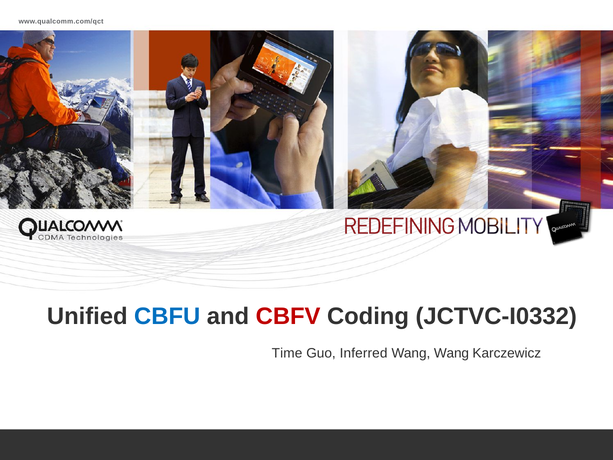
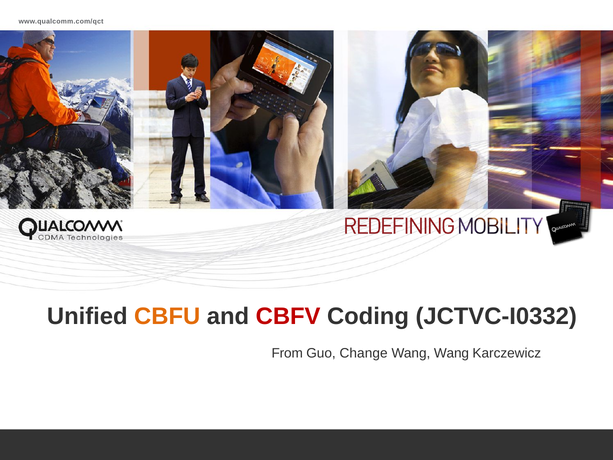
CBFU colour: blue -> orange
Time: Time -> From
Inferred: Inferred -> Change
